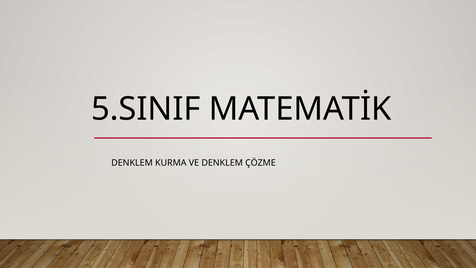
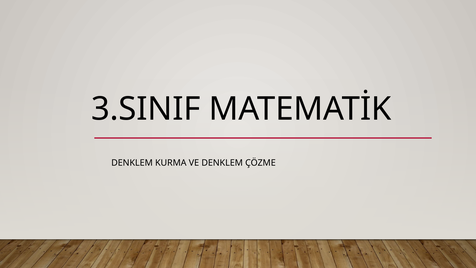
5.SINIF: 5.SINIF -> 3.SINIF
